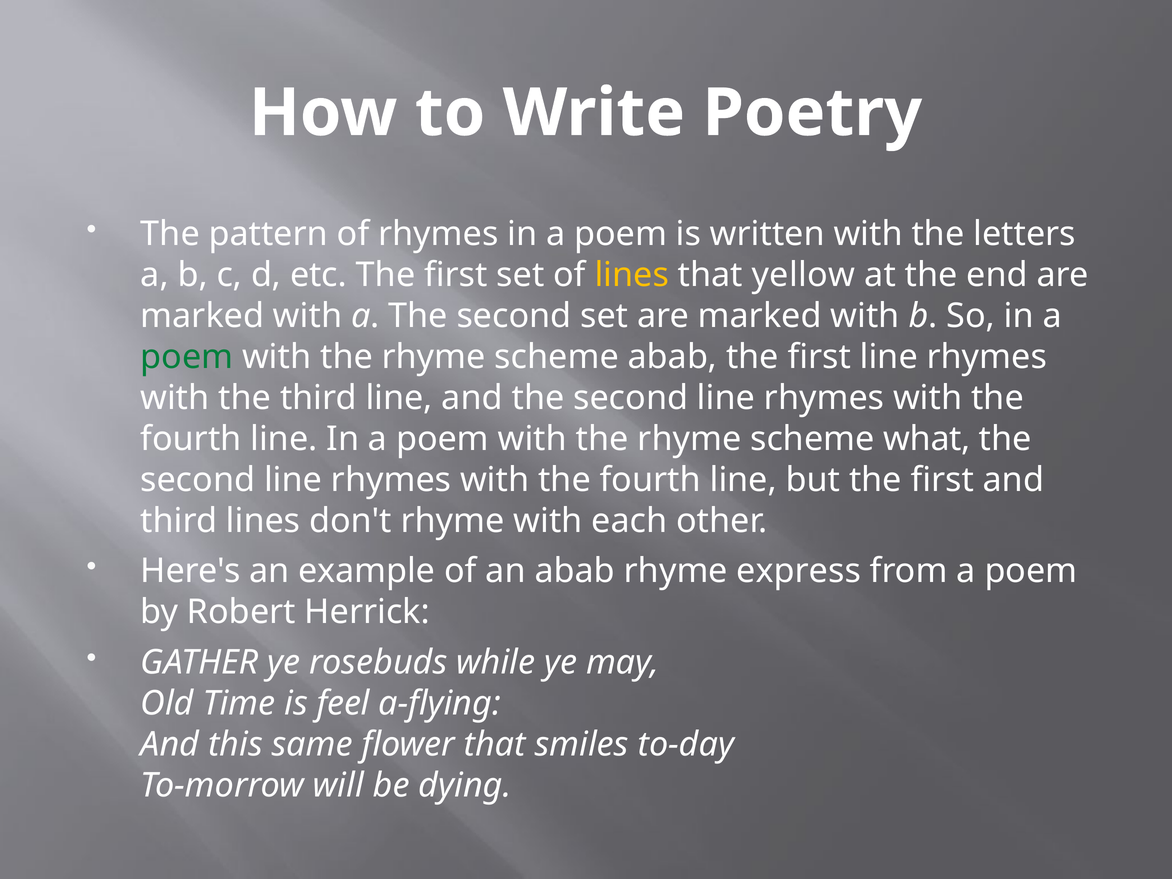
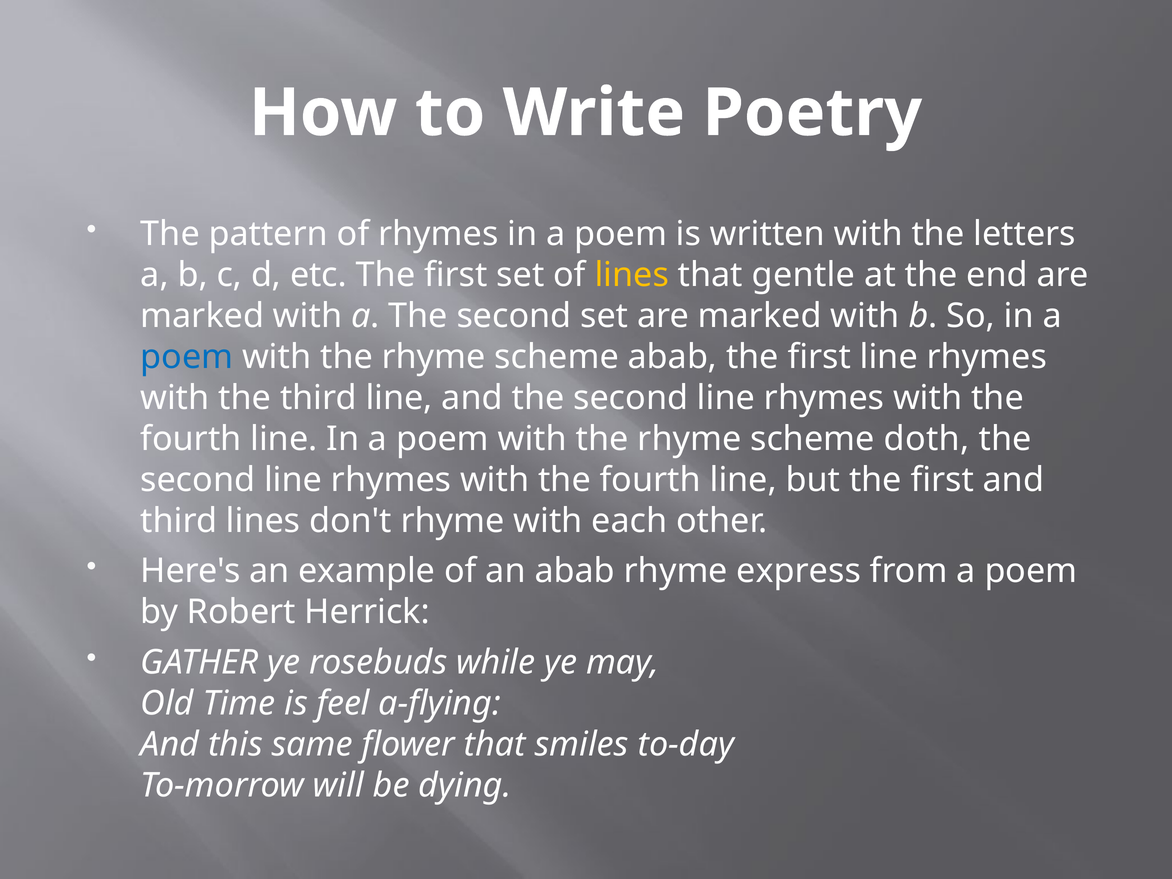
yellow: yellow -> gentle
poem at (187, 357) colour: green -> blue
what: what -> doth
